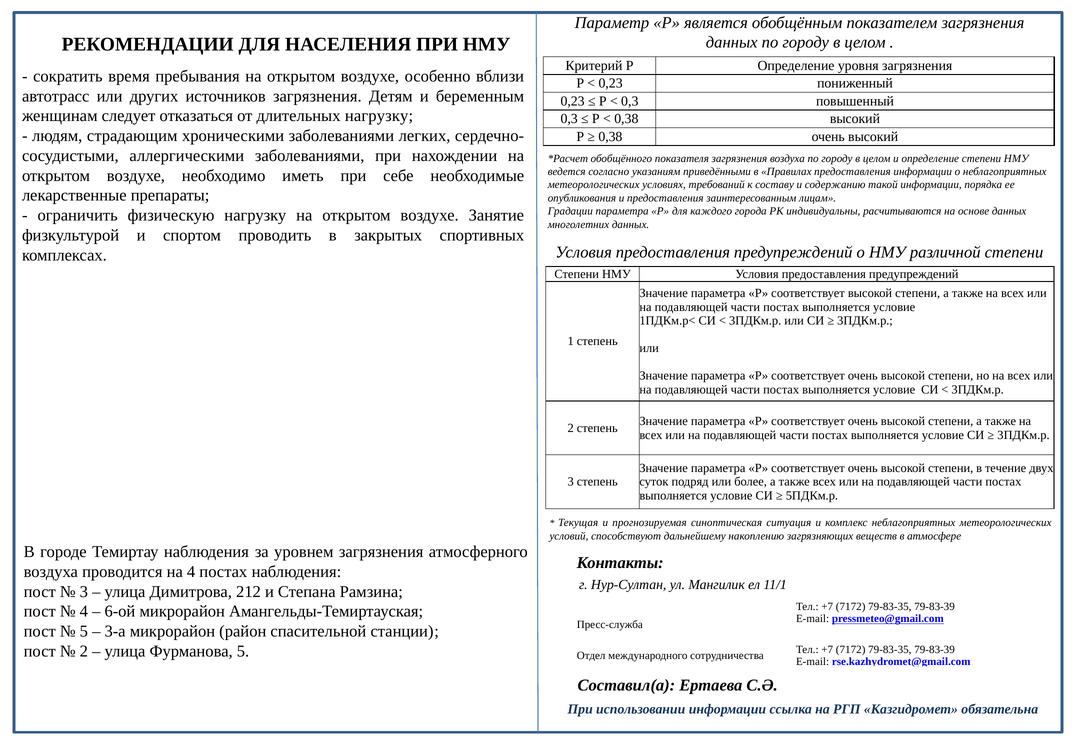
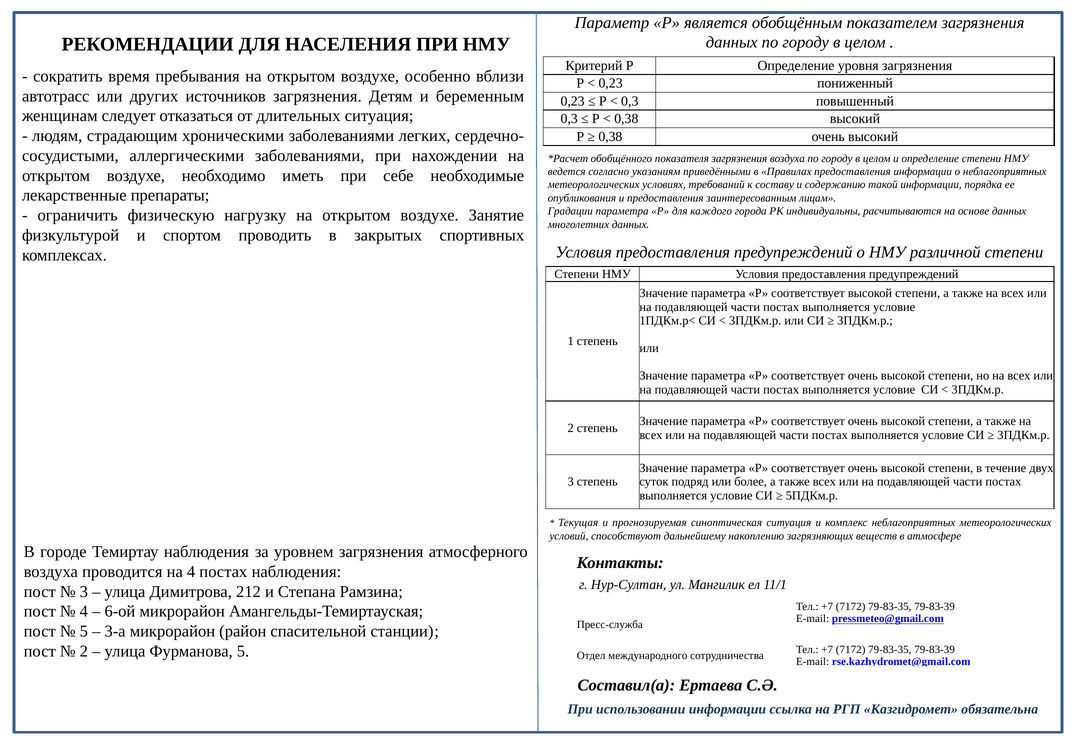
длительных нагрузку: нагрузку -> ситуация
